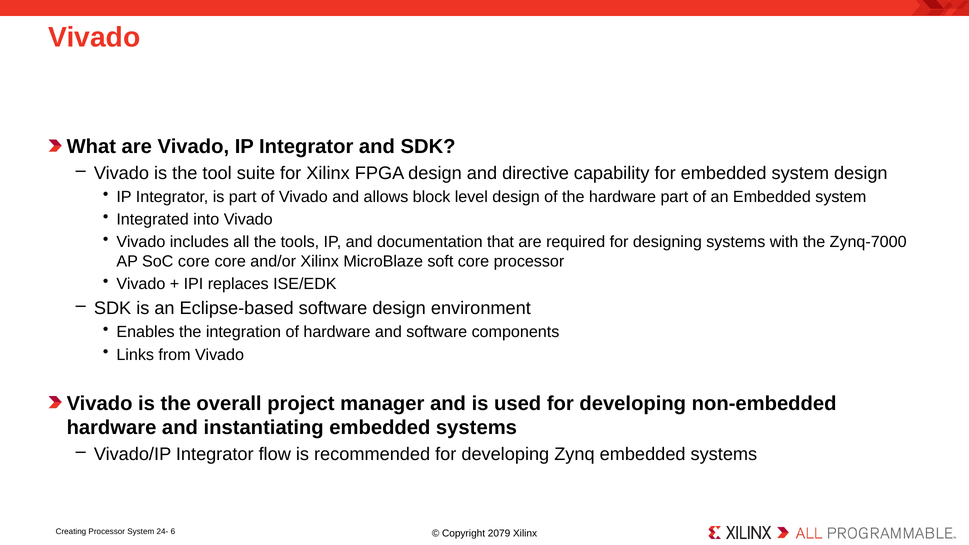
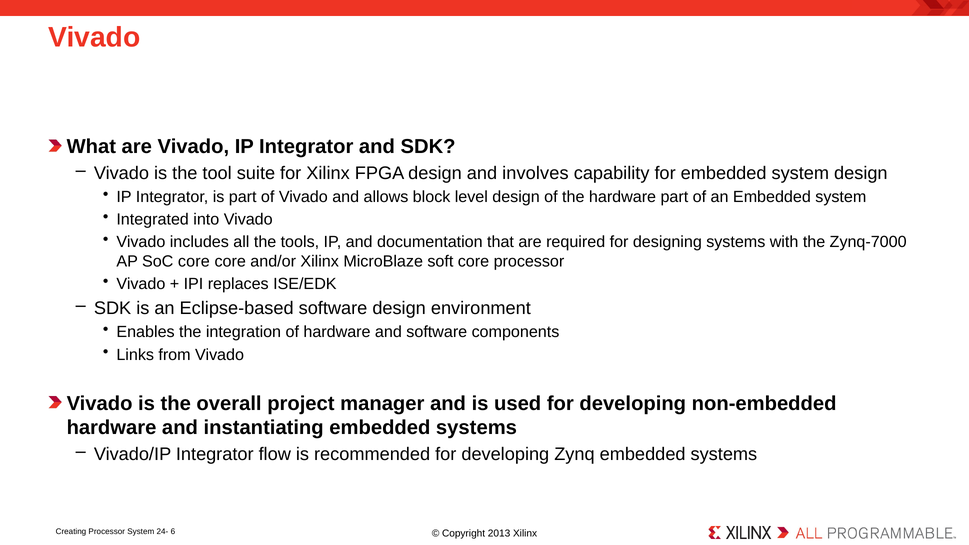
directive: directive -> involves
2079: 2079 -> 2013
